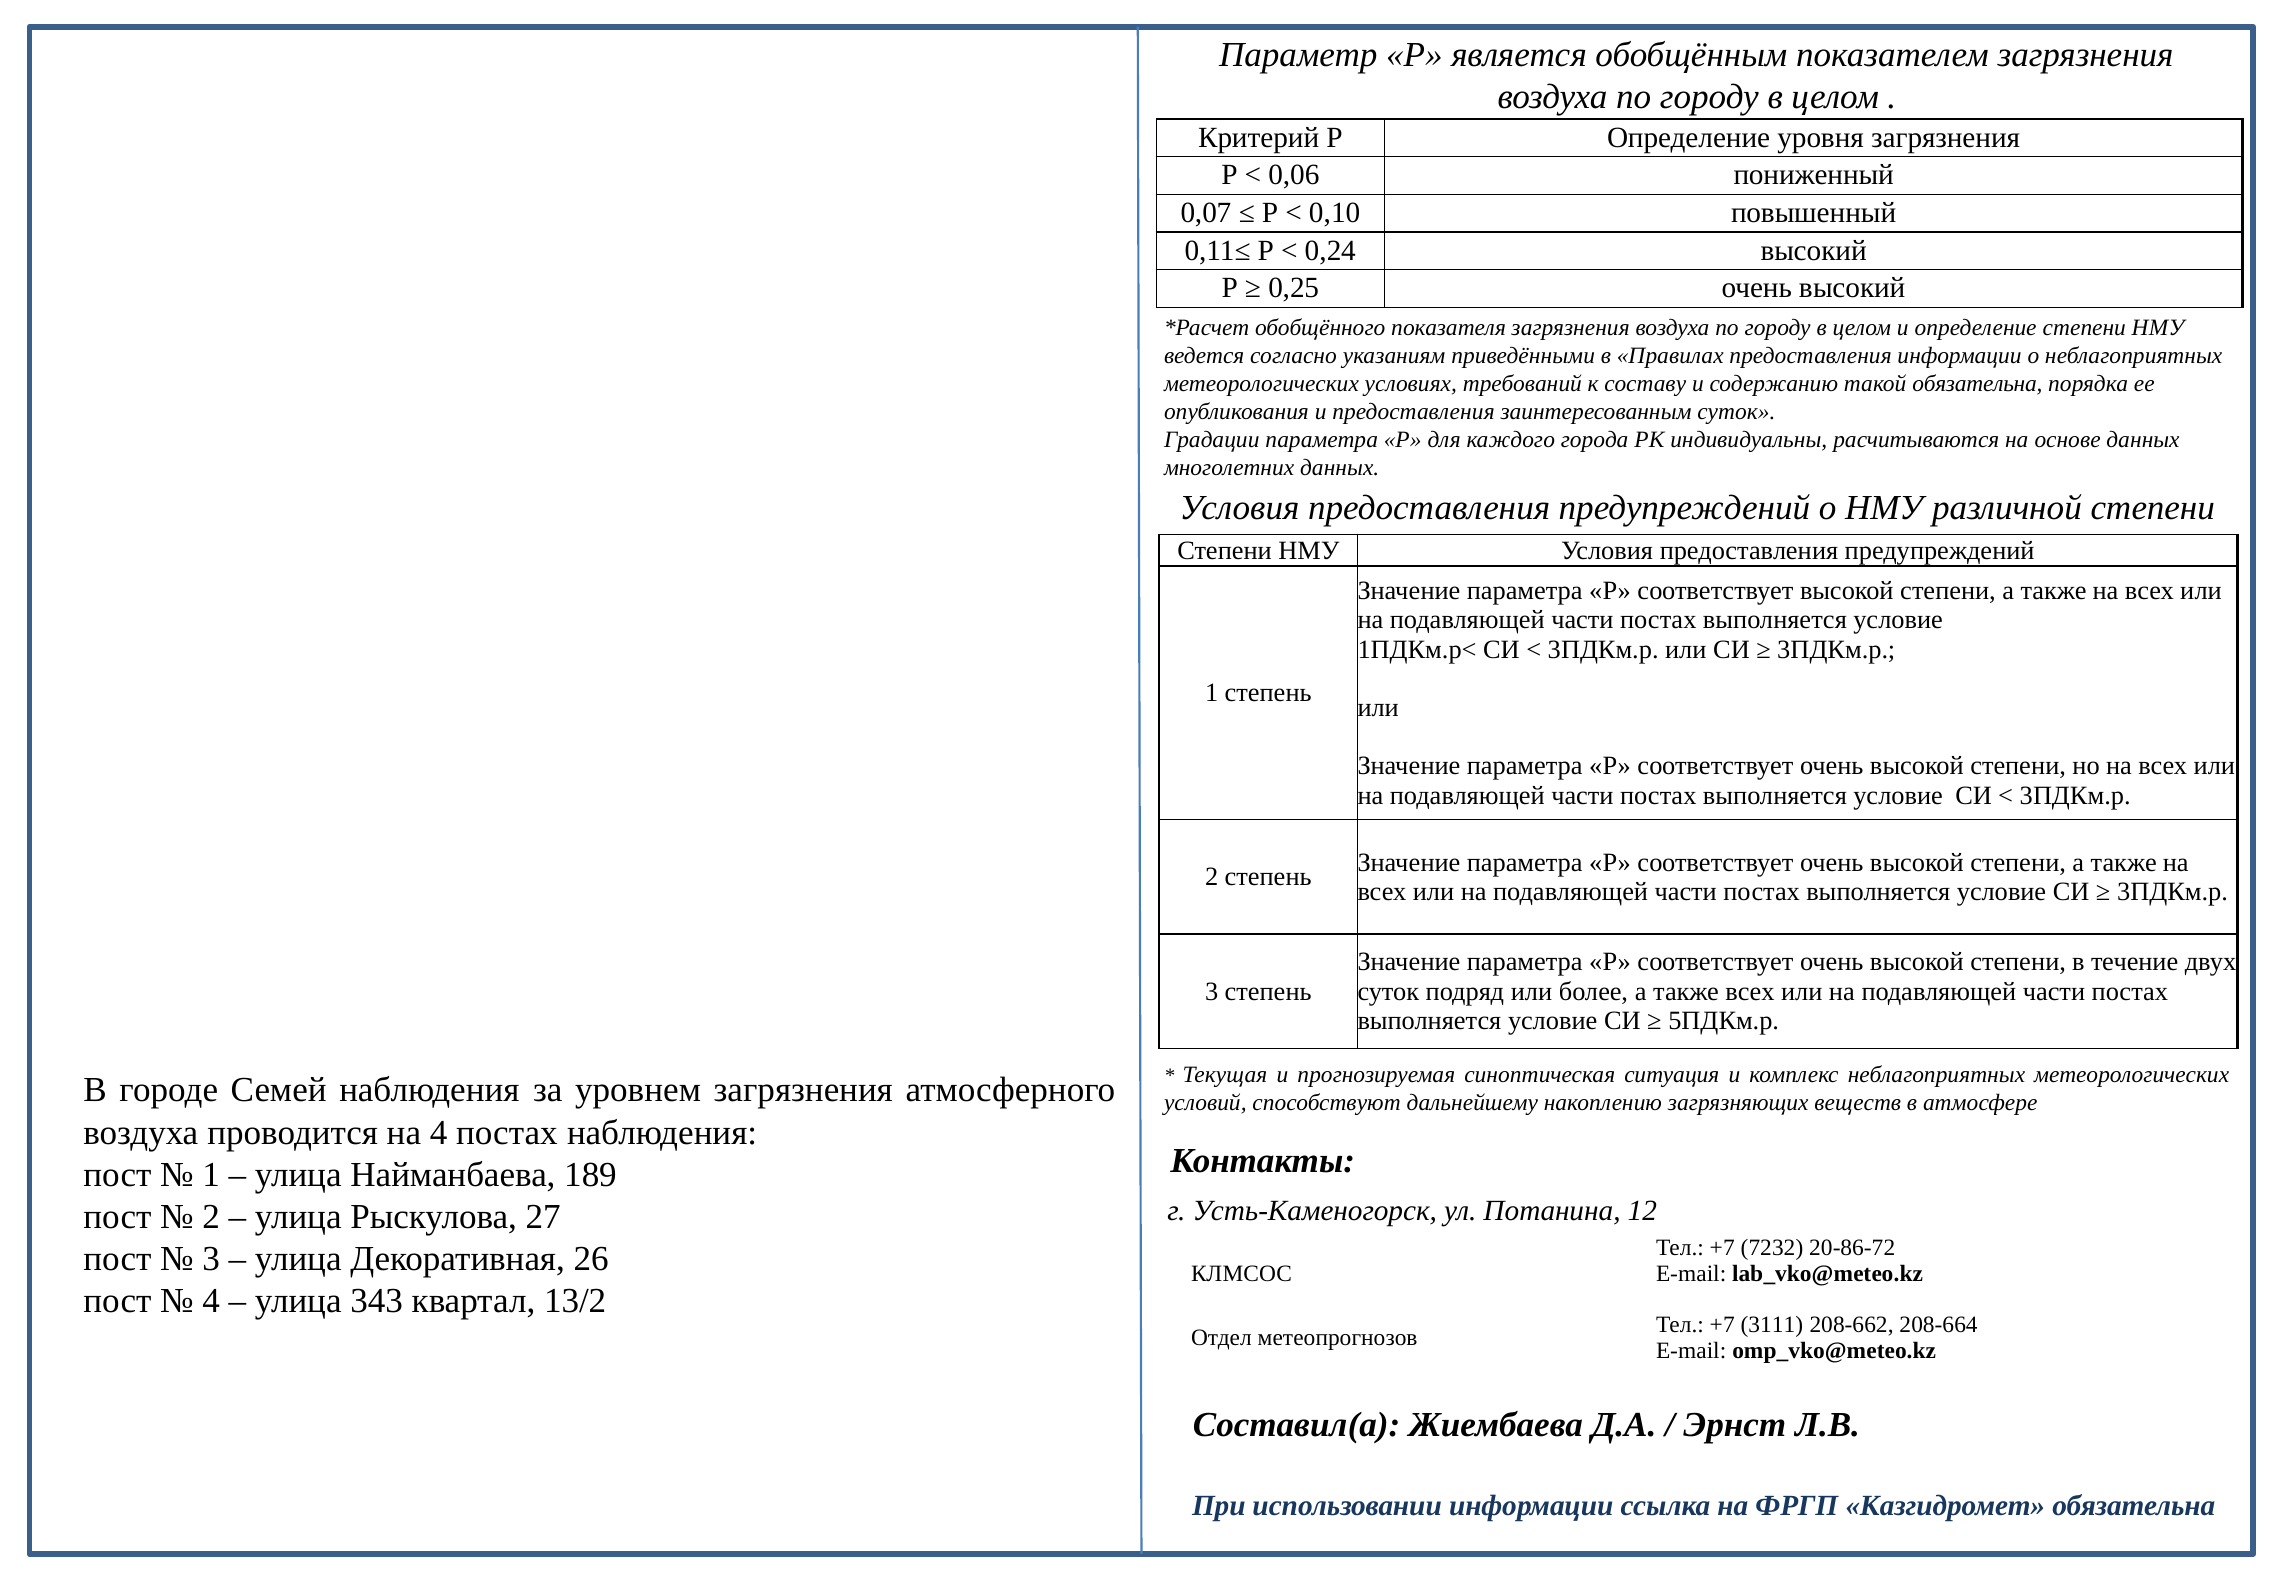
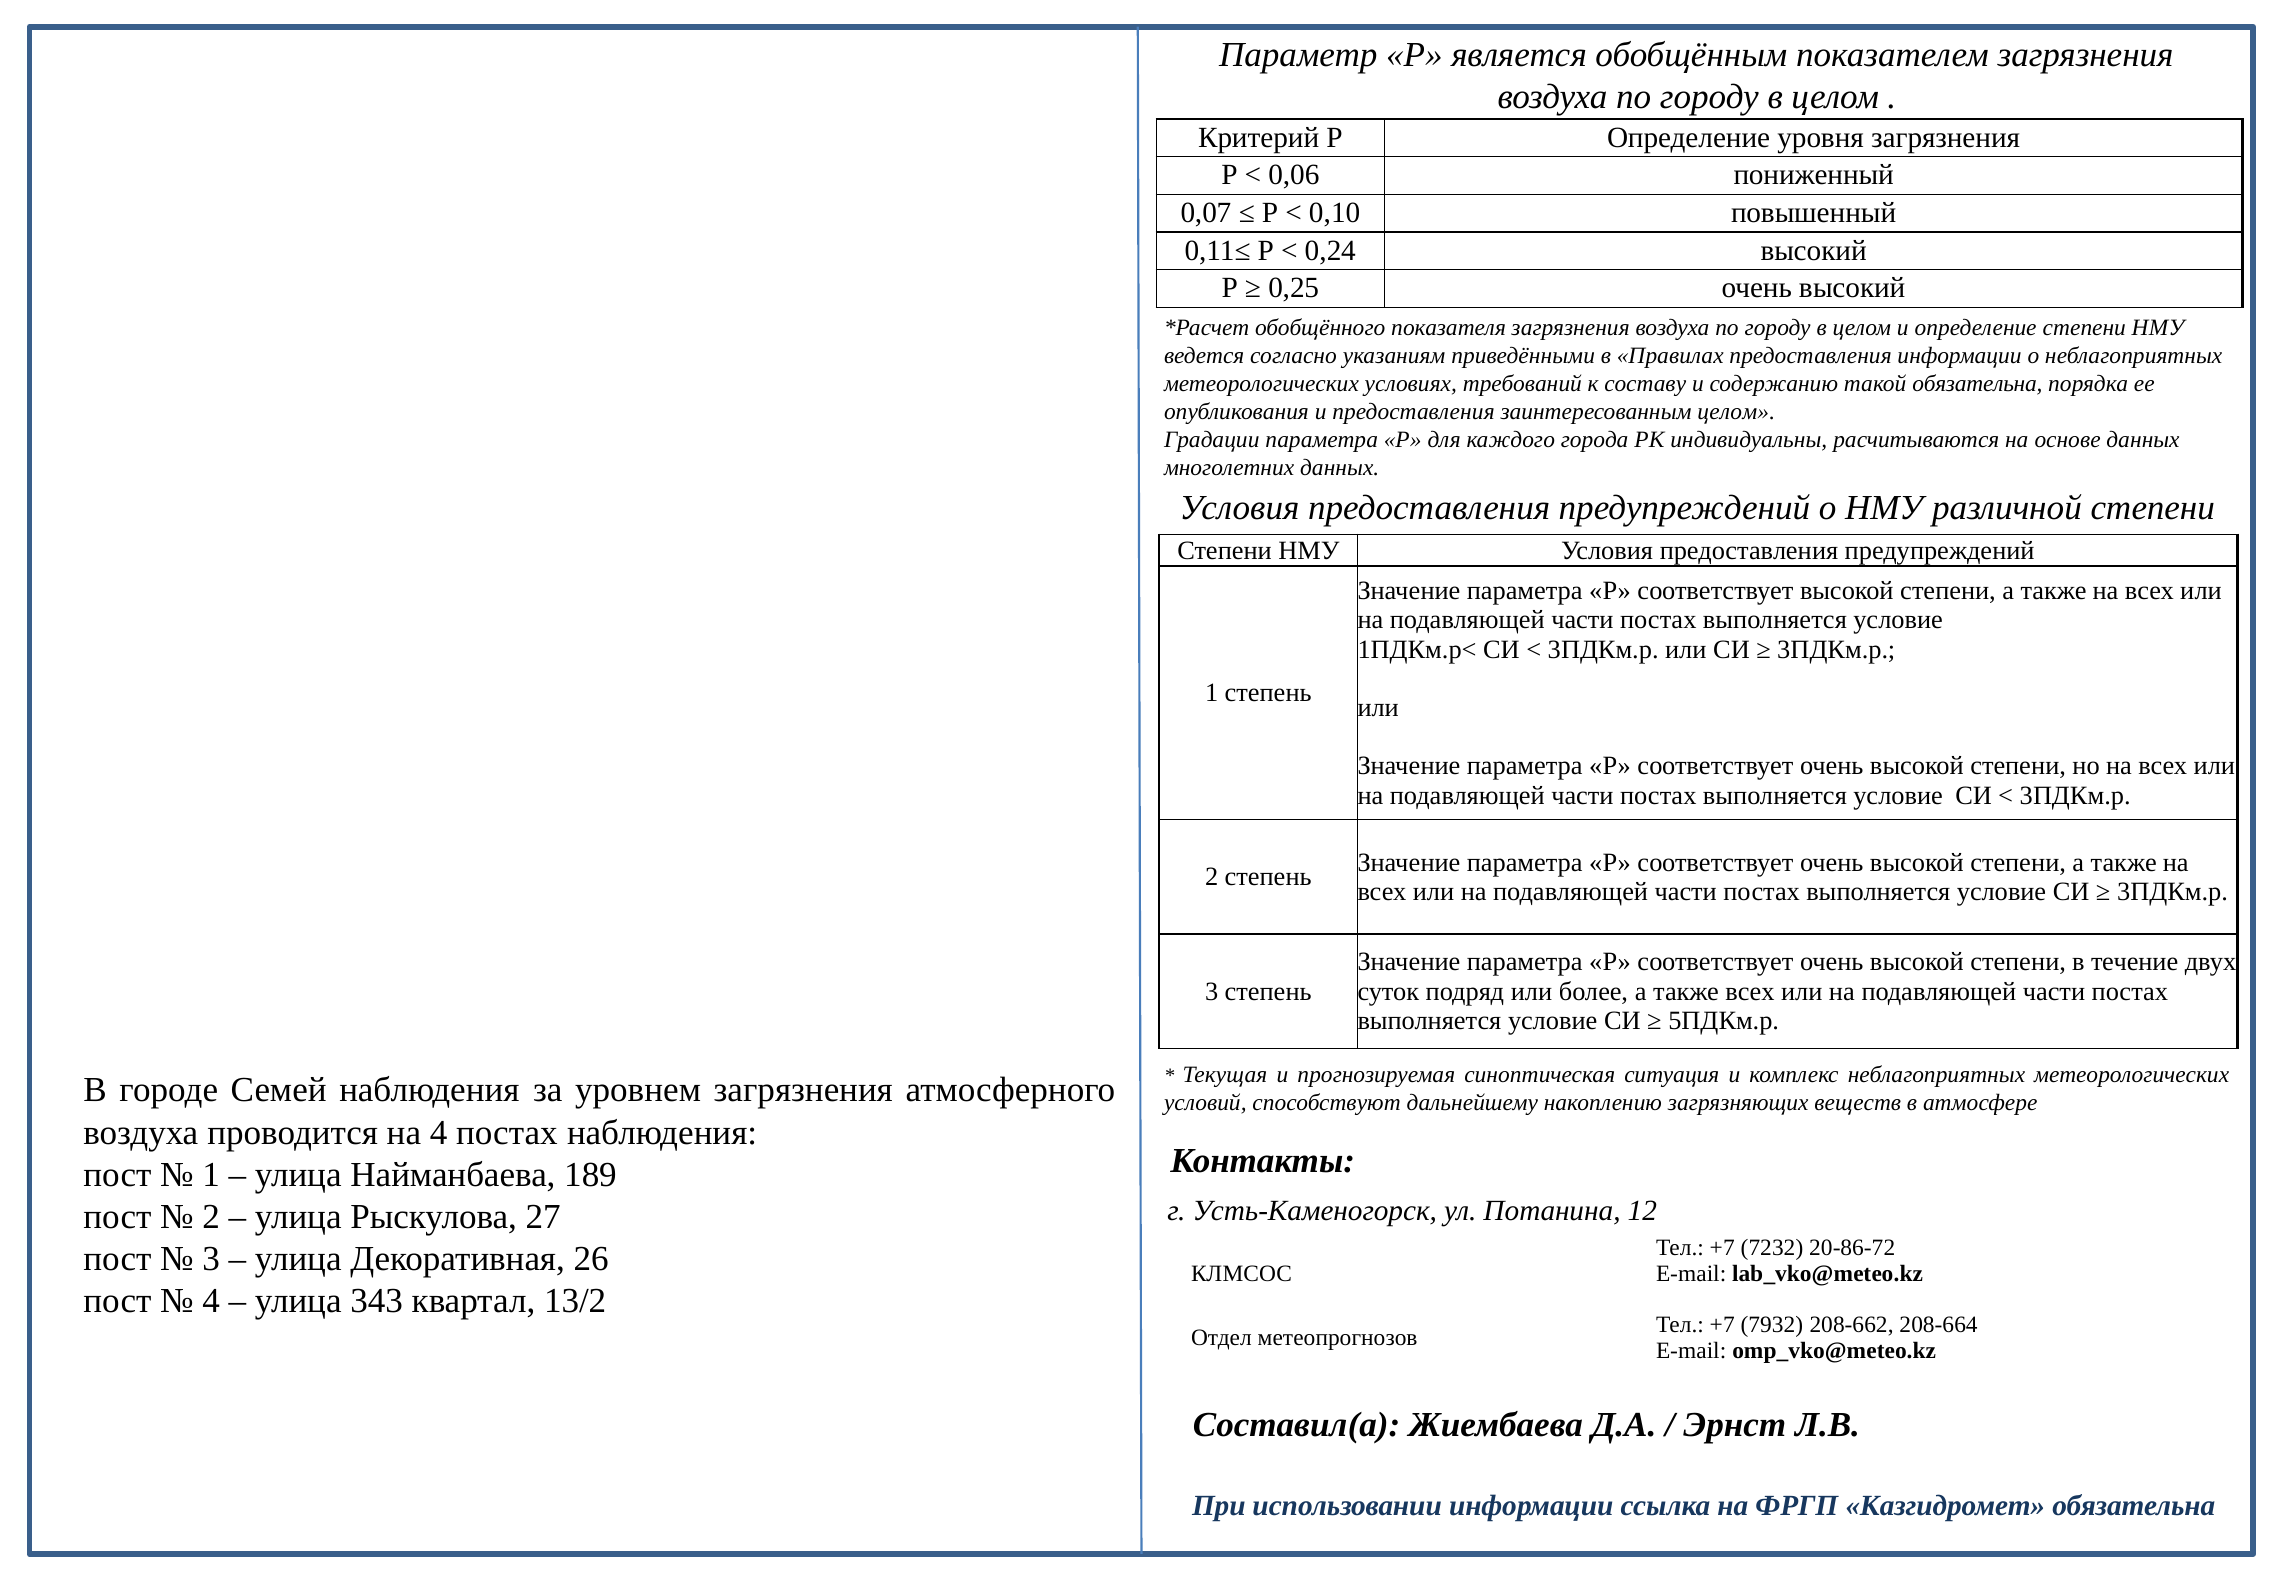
заинтересованным суток: суток -> целом
3111: 3111 -> 7932
